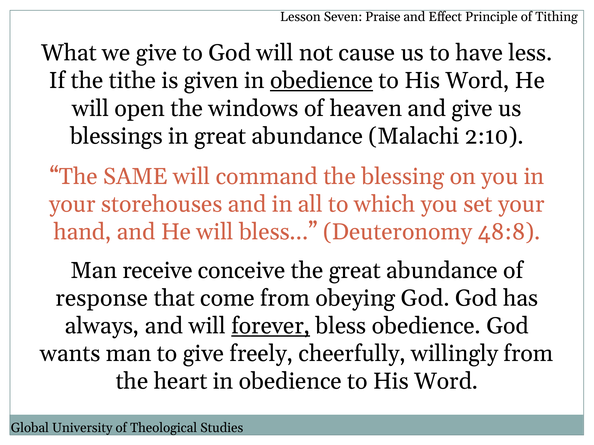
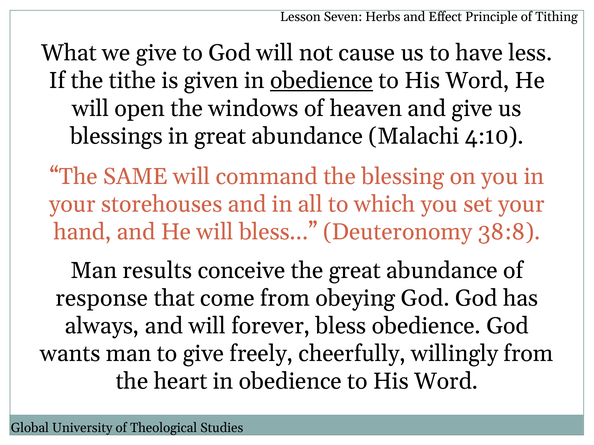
Praise: Praise -> Herbs
2:10: 2:10 -> 4:10
48:8: 48:8 -> 38:8
receive: receive -> results
forever underline: present -> none
